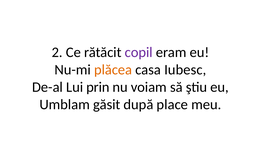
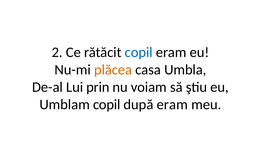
copil at (139, 52) colour: purple -> blue
Iubesc: Iubesc -> Umbla
Umblam găsit: găsit -> copil
după place: place -> eram
